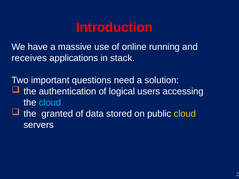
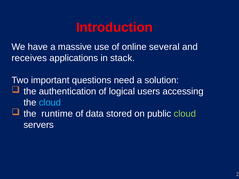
running: running -> several
granted: granted -> runtime
cloud at (185, 114) colour: yellow -> light green
